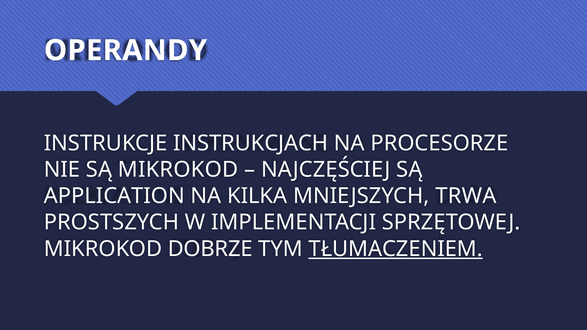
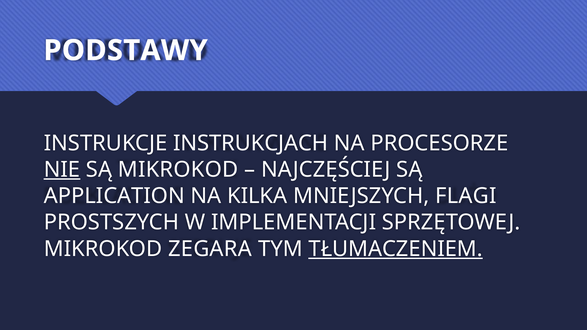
OPERANDY: OPERANDY -> PODSTAWY
NIE underline: none -> present
TRWA: TRWA -> FLAGI
DOBRZE: DOBRZE -> ZEGARA
